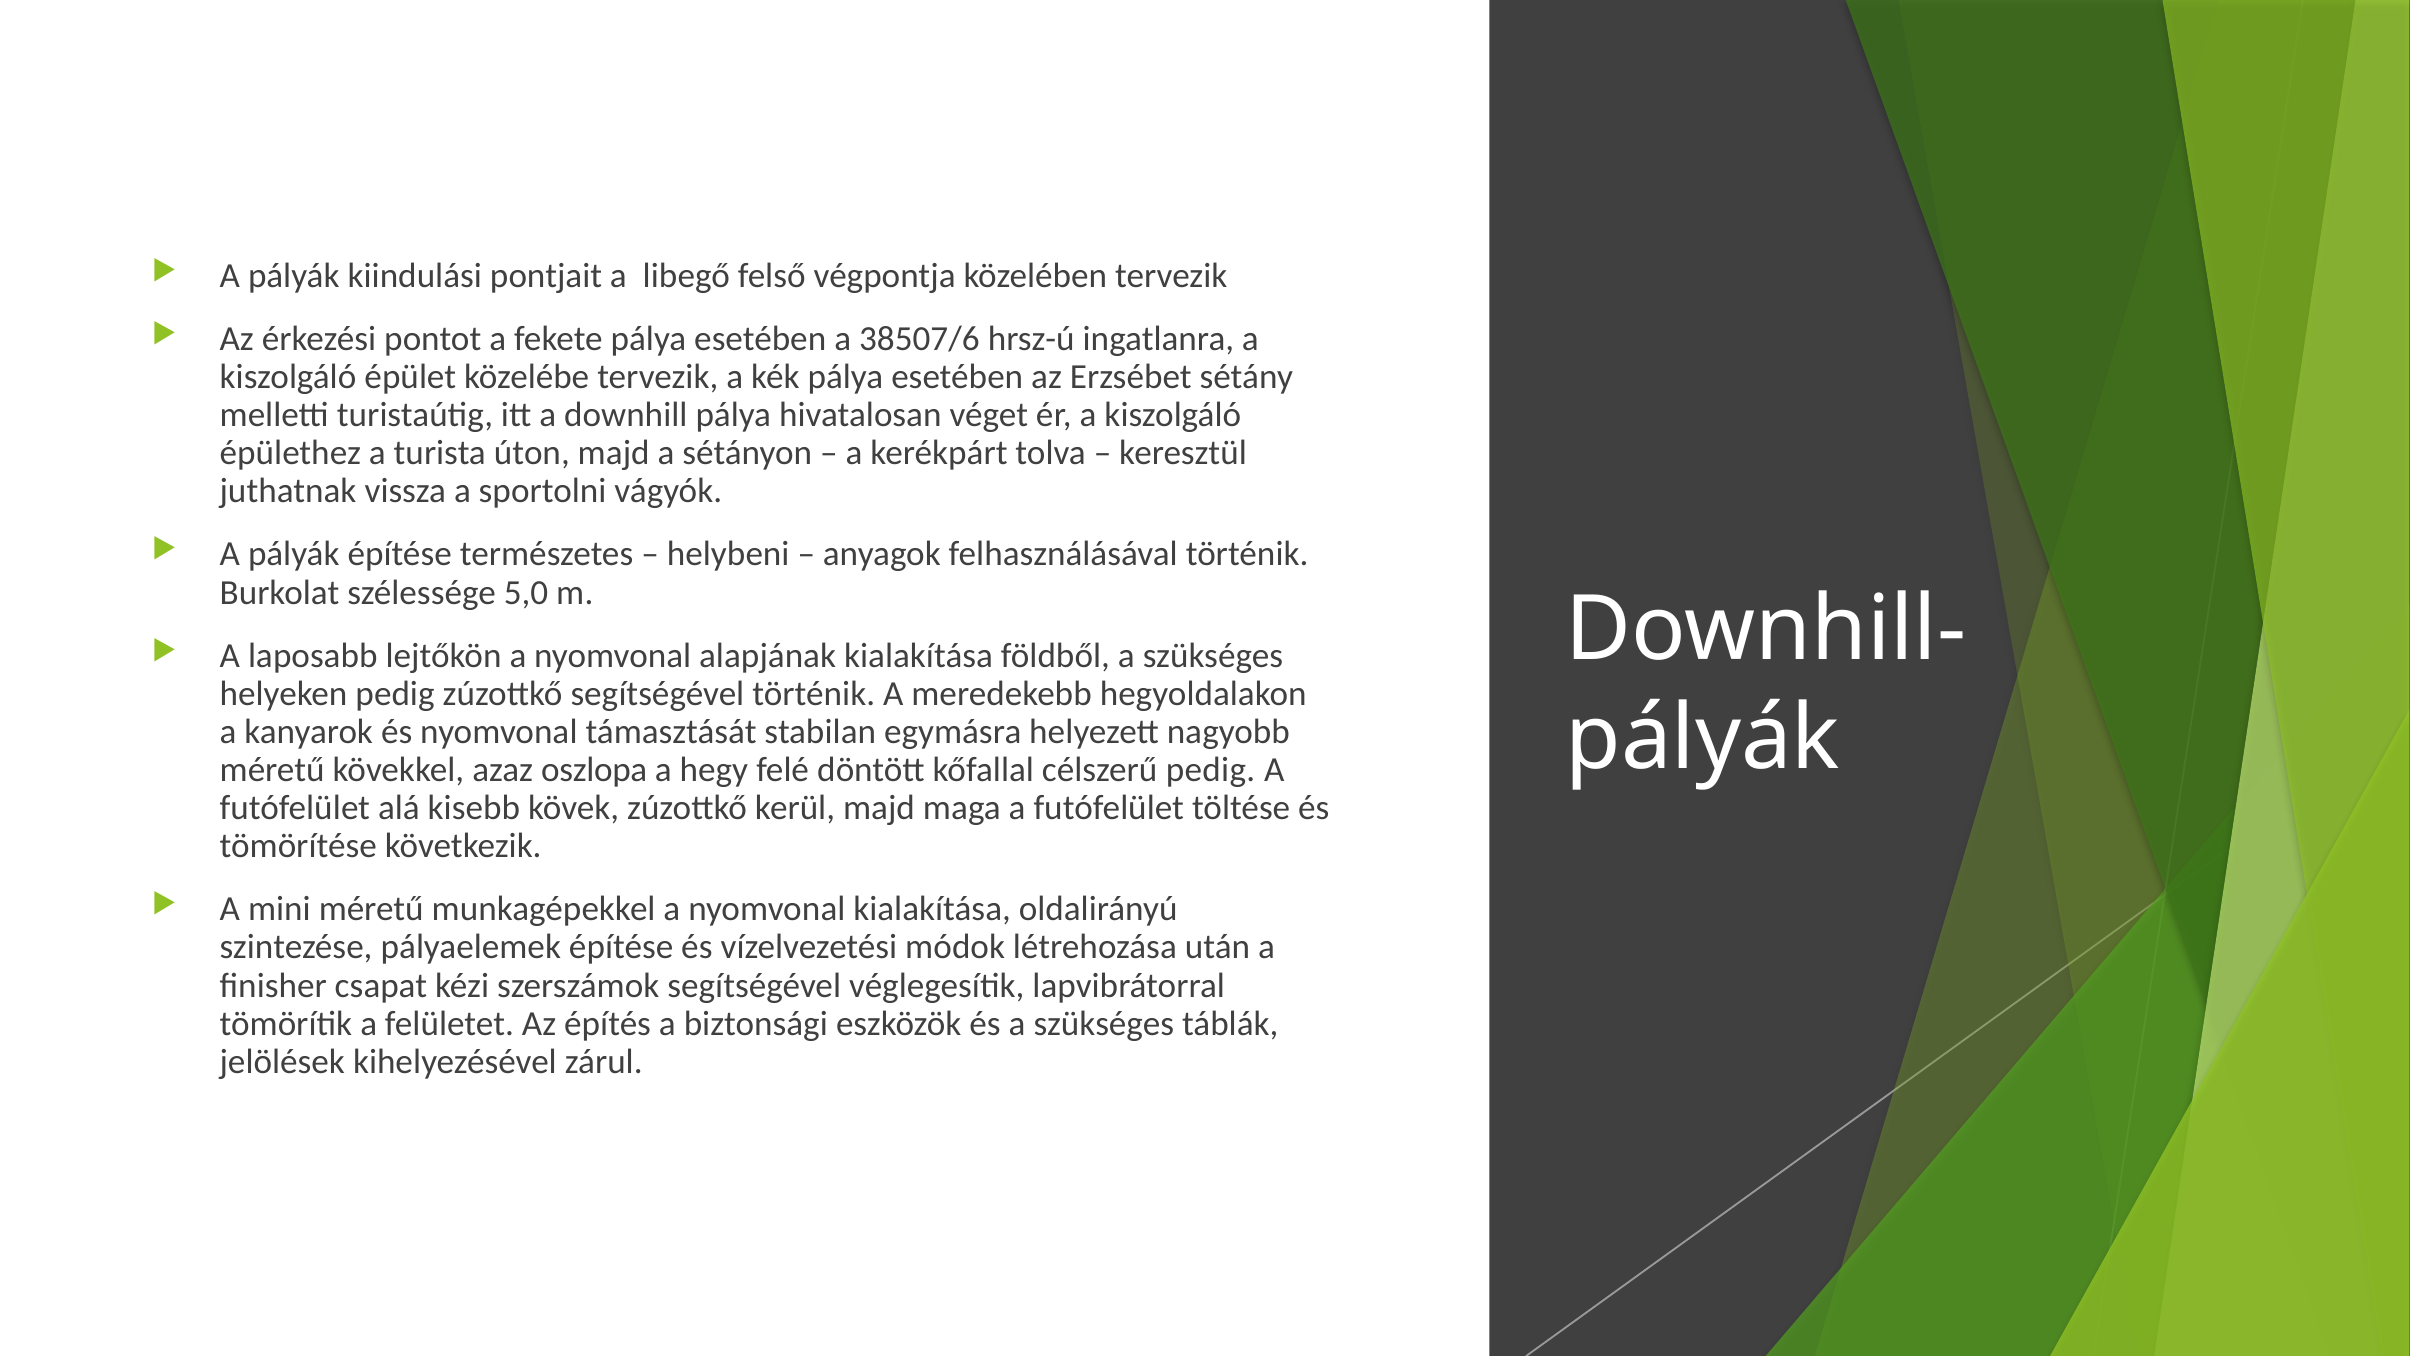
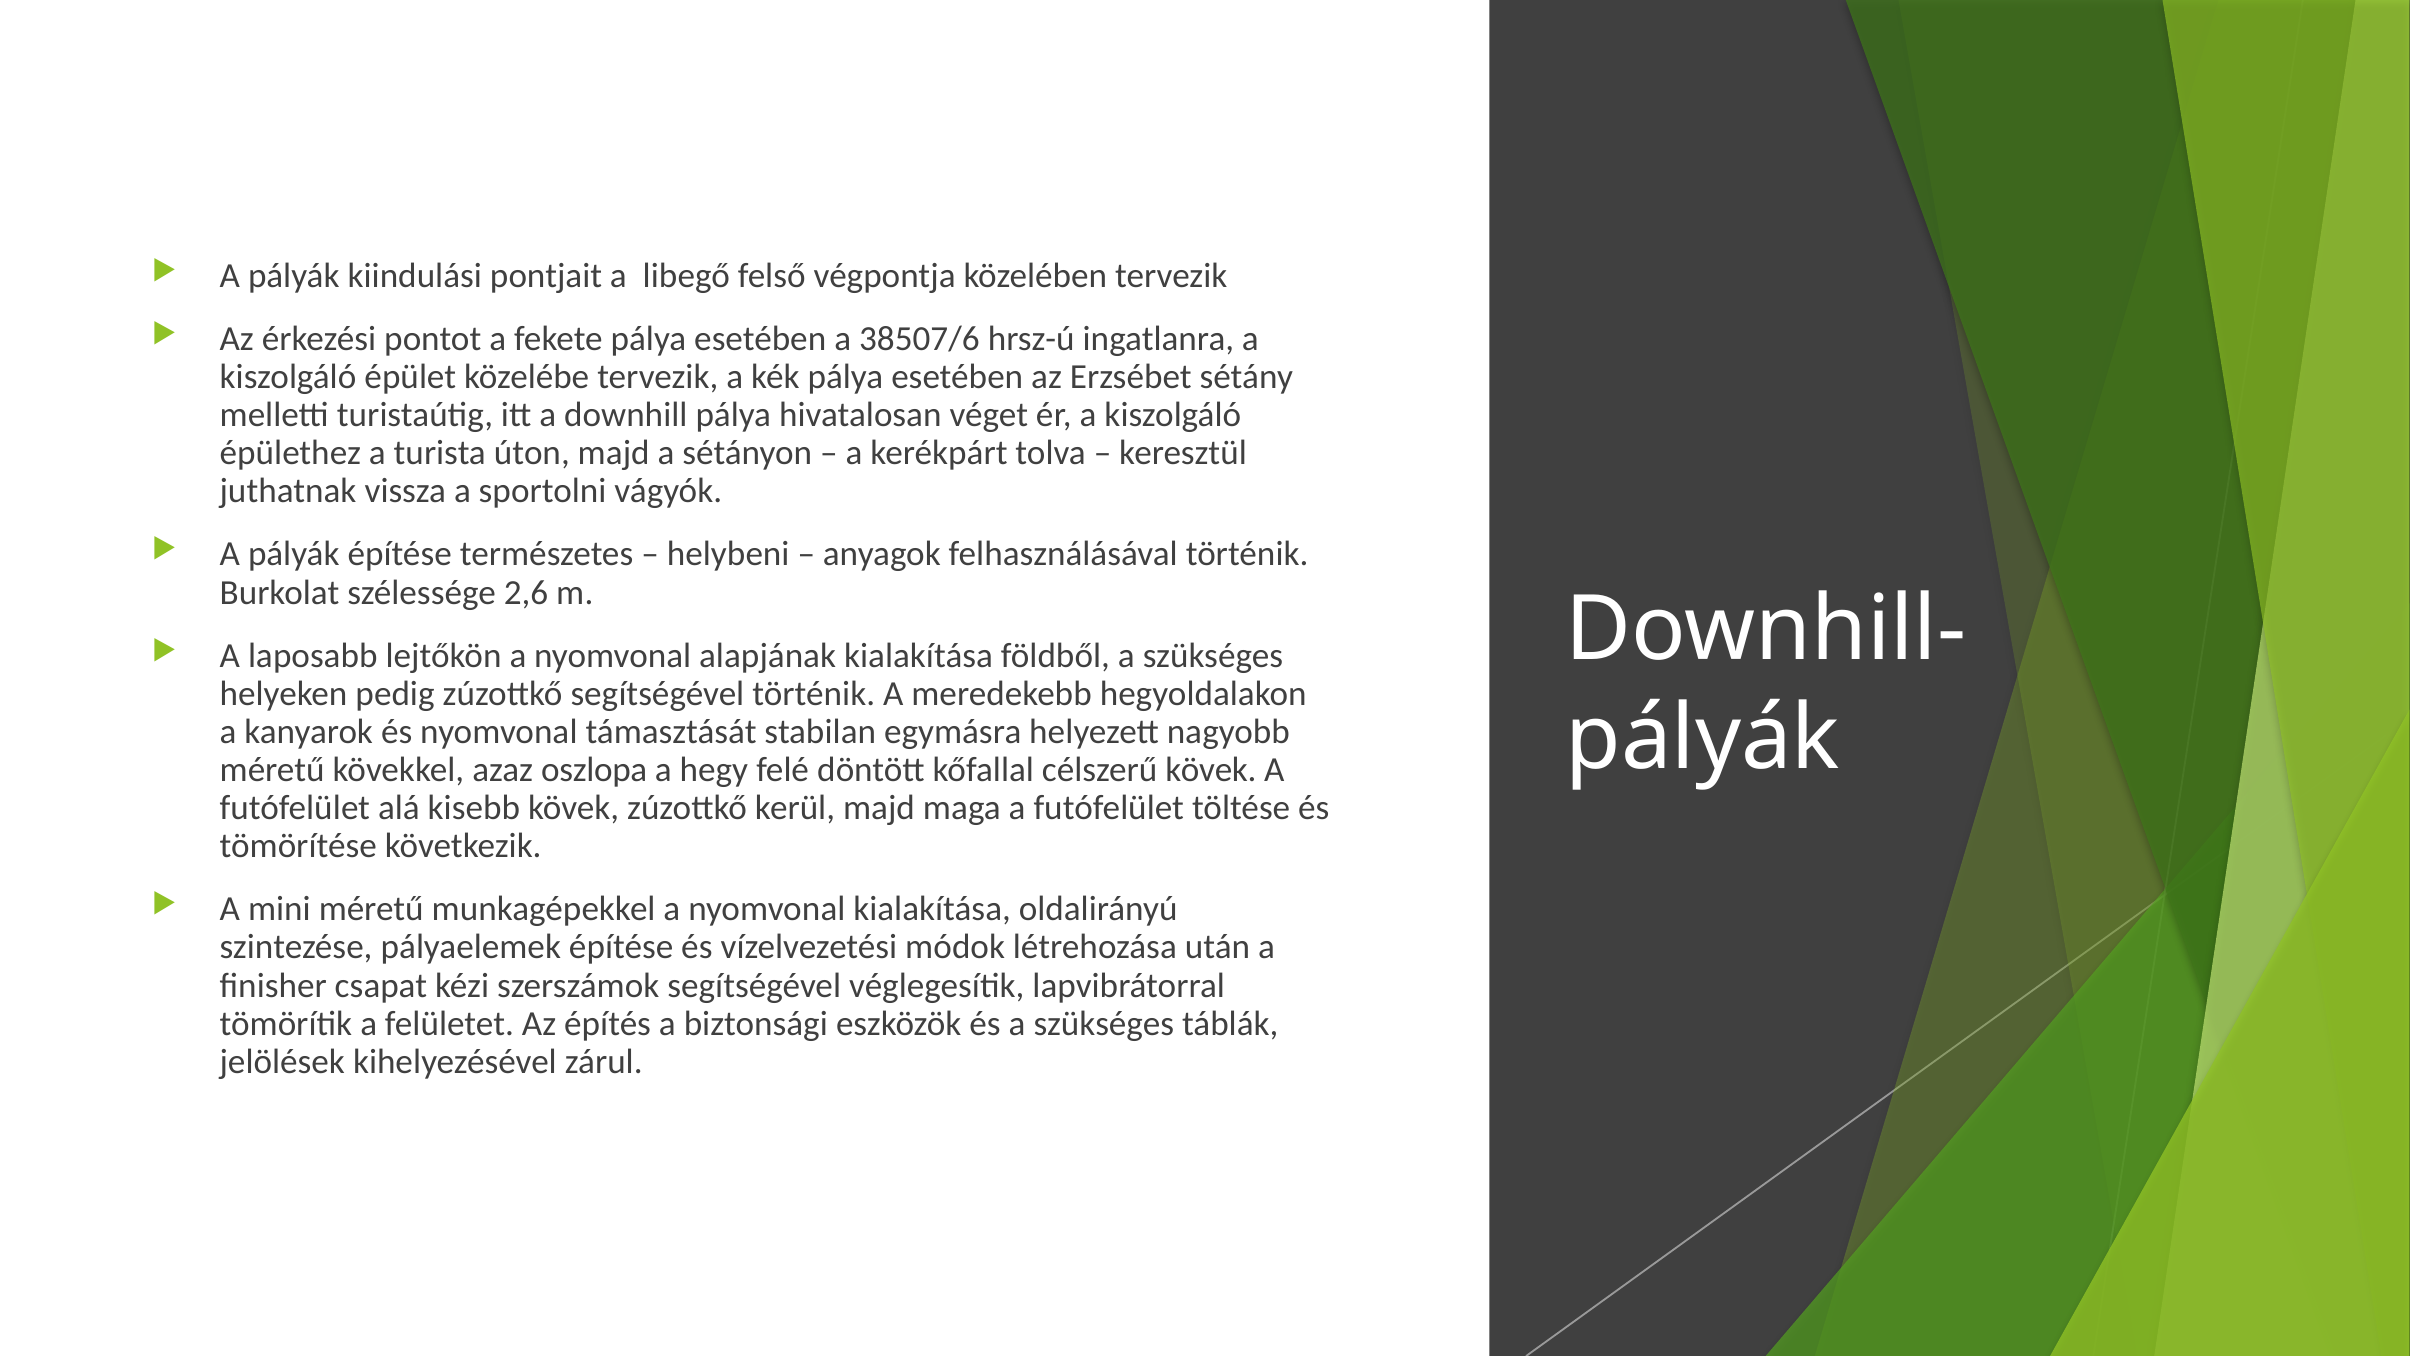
5,0: 5,0 -> 2,6
célszerű pedig: pedig -> kövek
